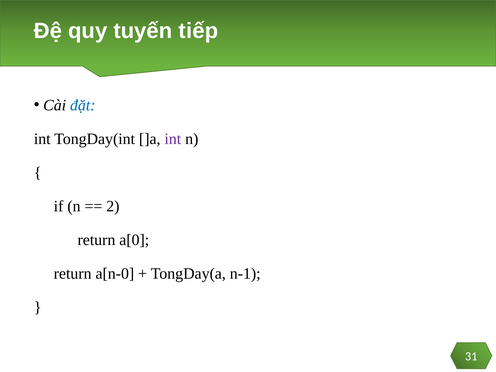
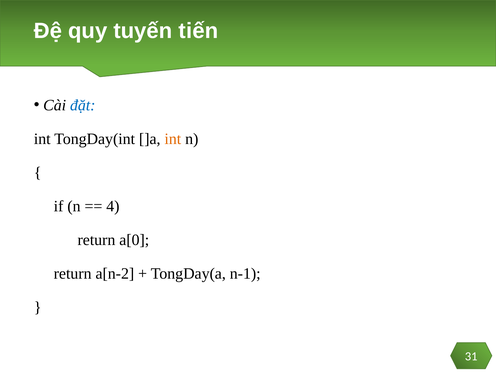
tiếp: tiếp -> tiến
int at (173, 139) colour: purple -> orange
2: 2 -> 4
a[n-0: a[n-0 -> a[n-2
